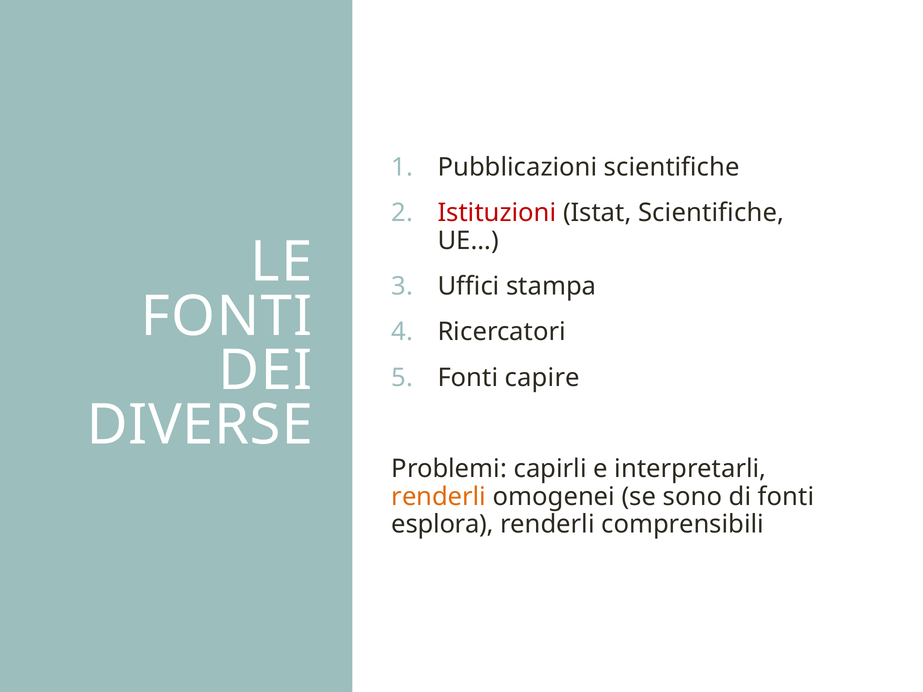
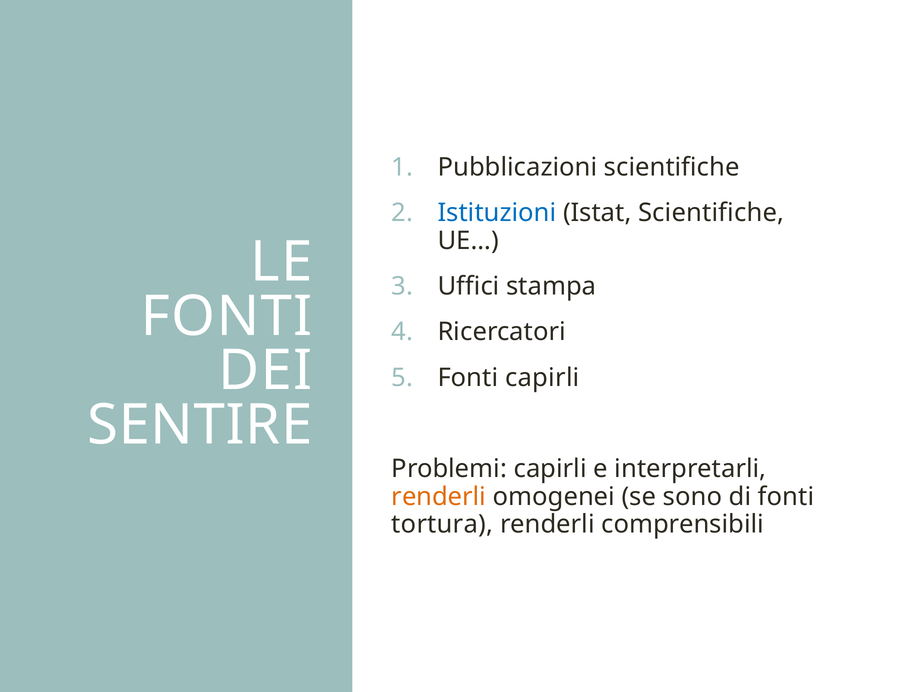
Istituzioni colour: red -> blue
Fonti capire: capire -> capirli
DIVERSE: DIVERSE -> SENTIRE
esplora: esplora -> tortura
